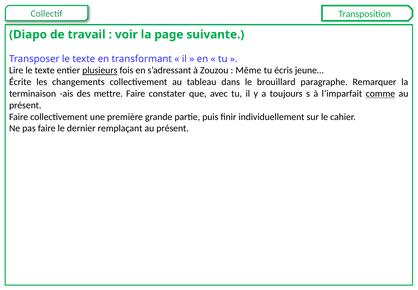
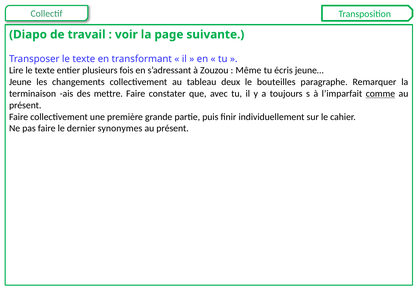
plusieurs underline: present -> none
Écrite: Écrite -> Jeune
dans: dans -> deux
brouillard: brouillard -> bouteilles
remplaçant: remplaçant -> synonymes
